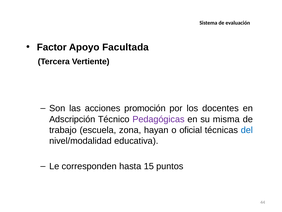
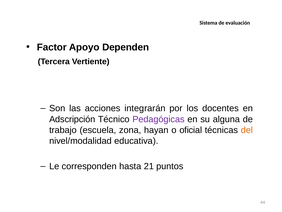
Facultada: Facultada -> Dependen
promoción: promoción -> integrarán
misma: misma -> alguna
del colour: blue -> orange
15: 15 -> 21
